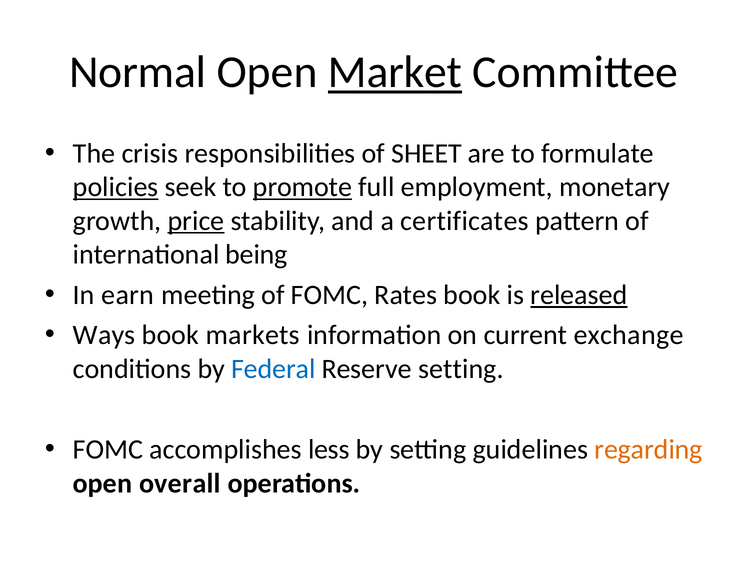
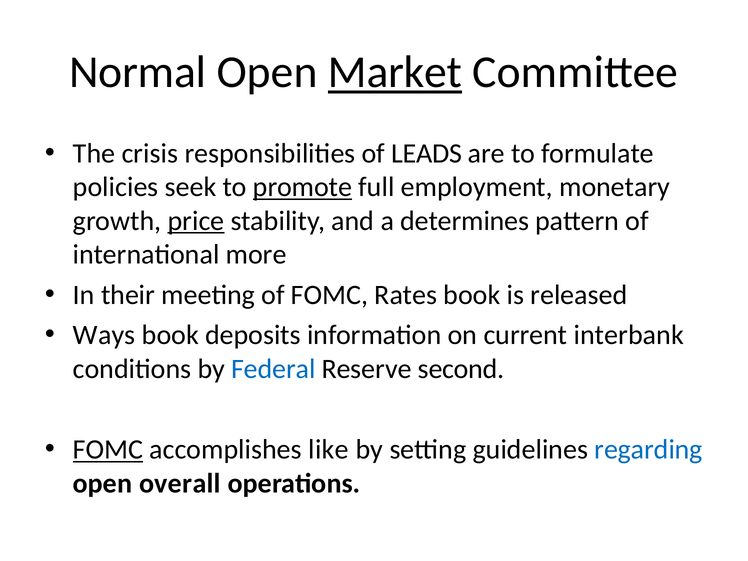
SHEET: SHEET -> LEADS
policies underline: present -> none
certificates: certificates -> determines
being: being -> more
earn: earn -> their
released underline: present -> none
markets: markets -> deposits
exchange: exchange -> interbank
Reserve setting: setting -> second
FOMC at (108, 450) underline: none -> present
less: less -> like
regarding colour: orange -> blue
